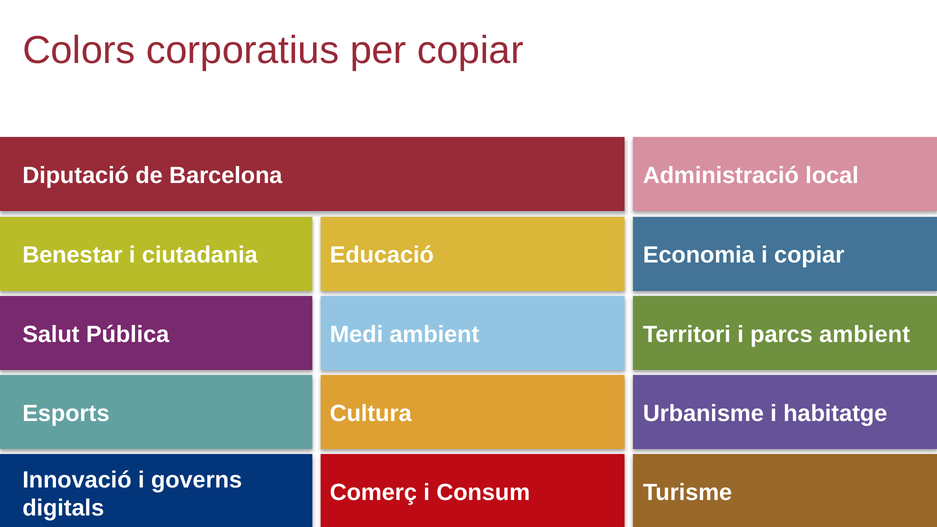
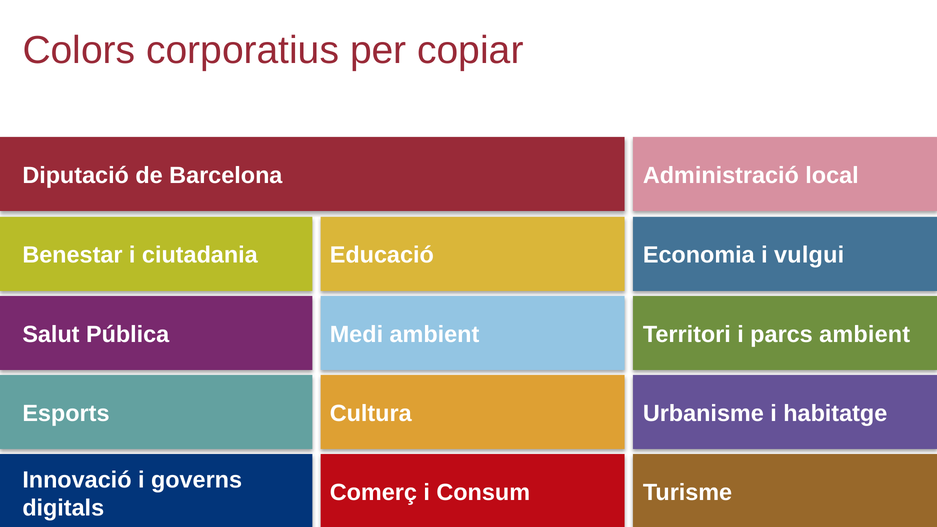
i copiar: copiar -> vulgui
